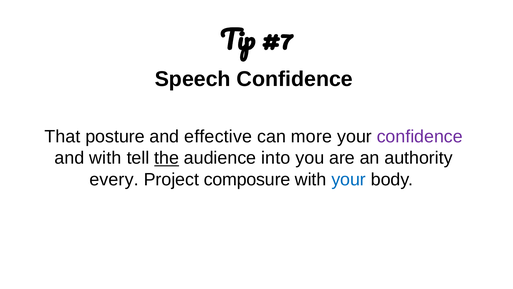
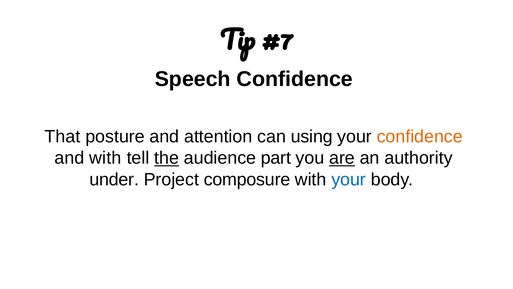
effective: effective -> attention
more: more -> using
confidence at (420, 136) colour: purple -> orange
into: into -> part
are underline: none -> present
every: every -> under
